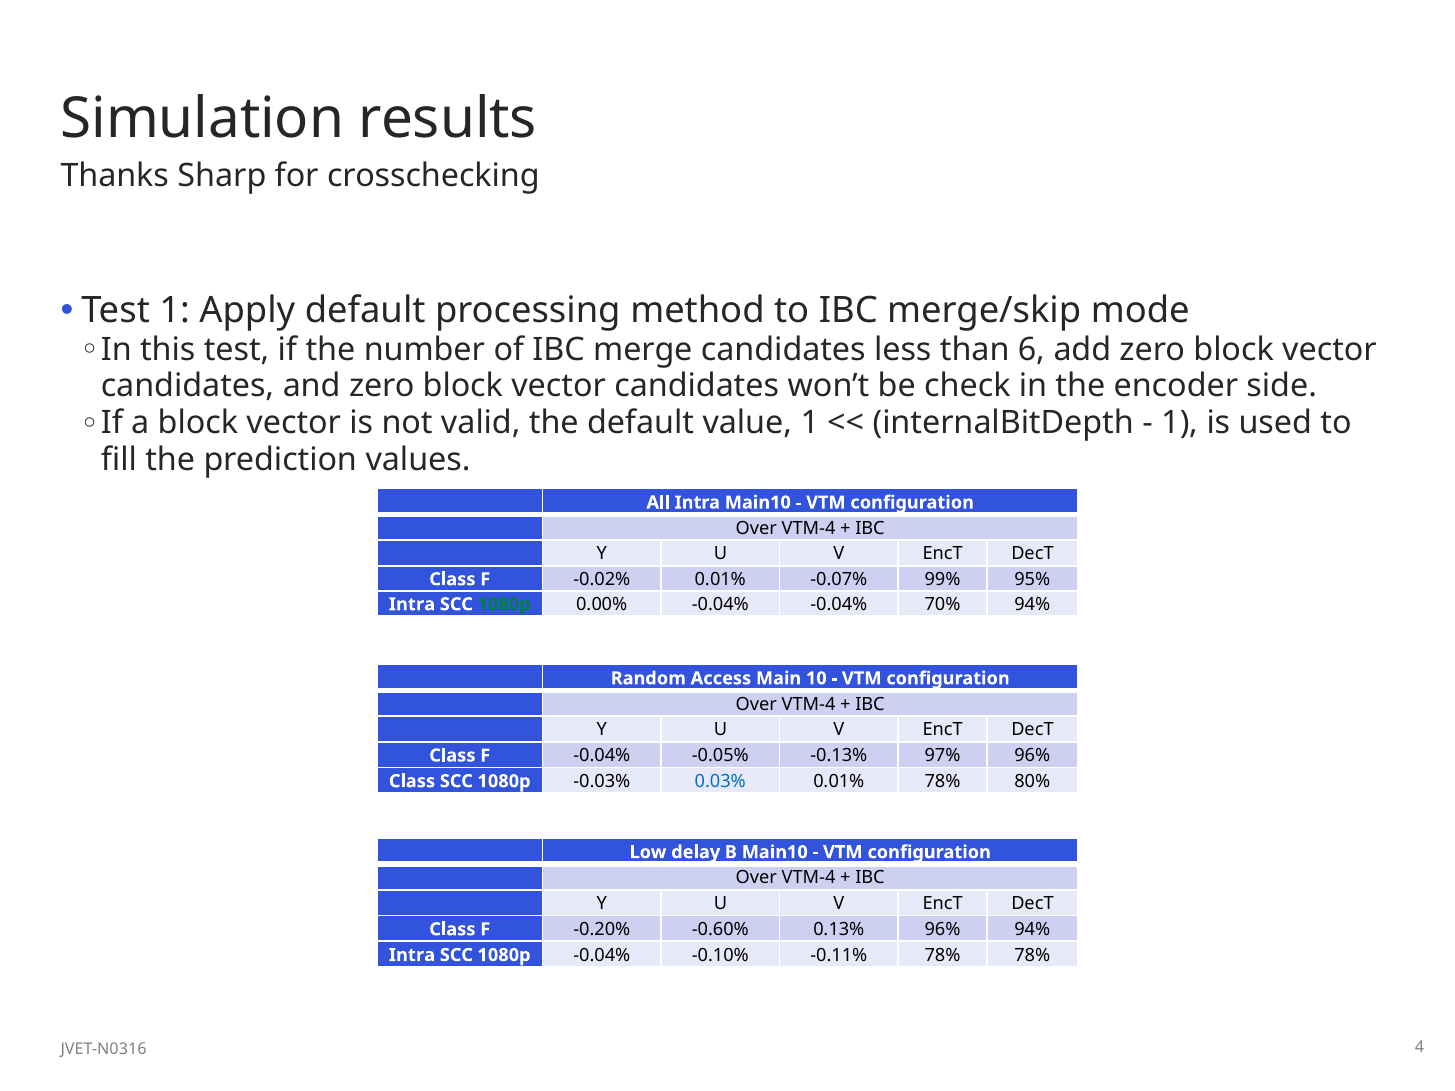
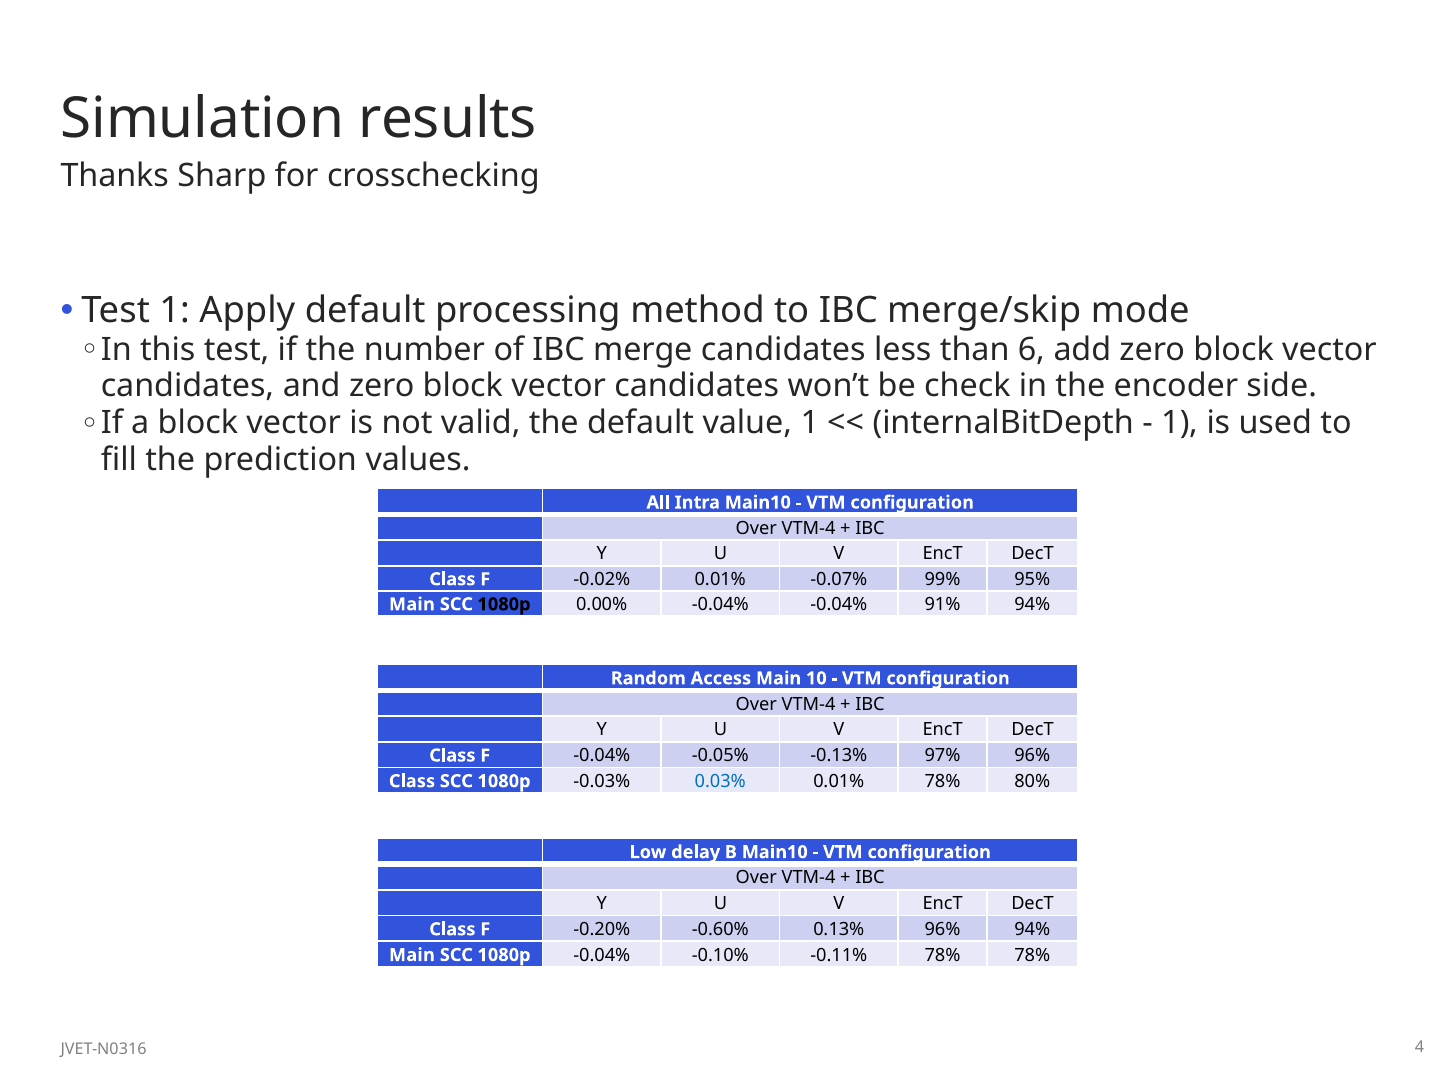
Intra at (412, 604): Intra -> Main
1080p at (504, 604) colour: green -> black
70%: 70% -> 91%
Intra at (412, 955): Intra -> Main
